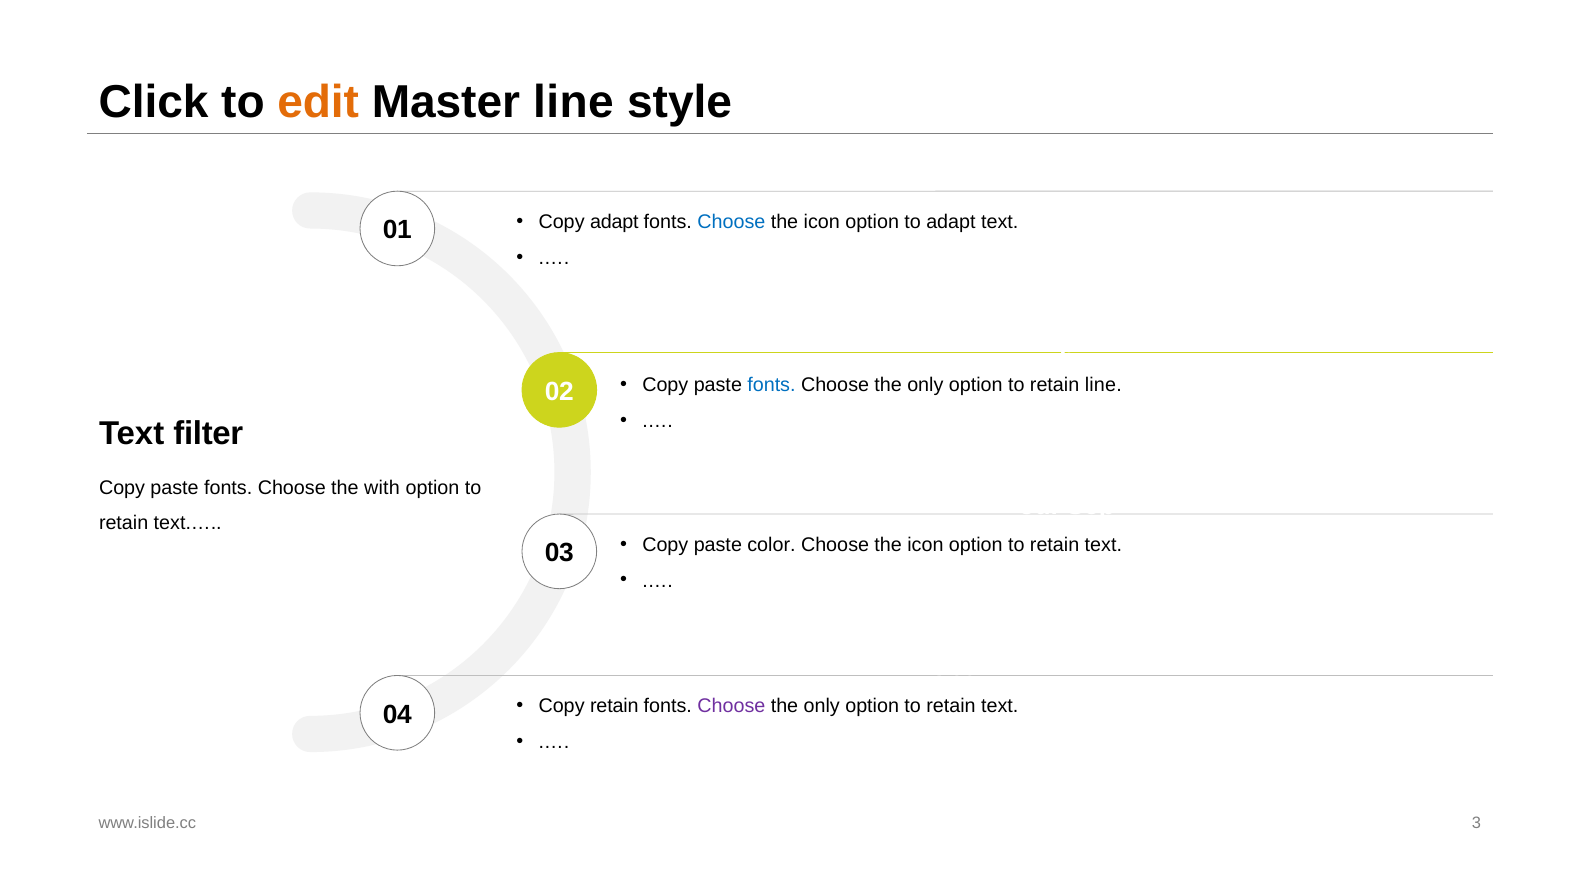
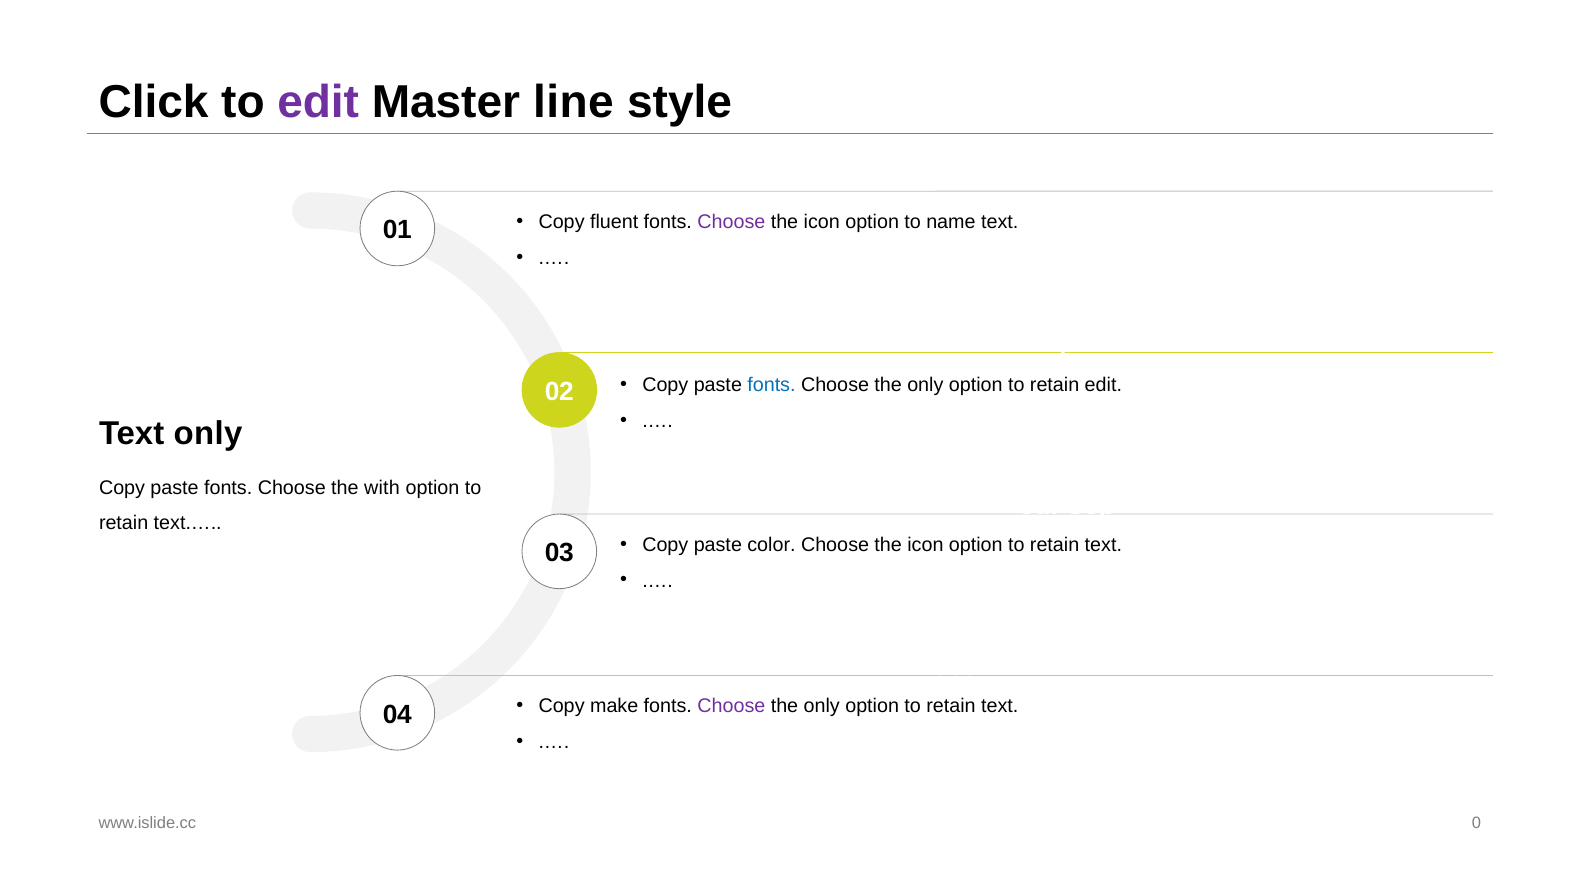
edit at (318, 102) colour: orange -> purple
Copy adapt: adapt -> fluent
Choose at (731, 222) colour: blue -> purple
to adapt: adapt -> name
line at (1103, 385): line -> edit
Text filter: filter -> only
Copy retain: retain -> make
3: 3 -> 0
